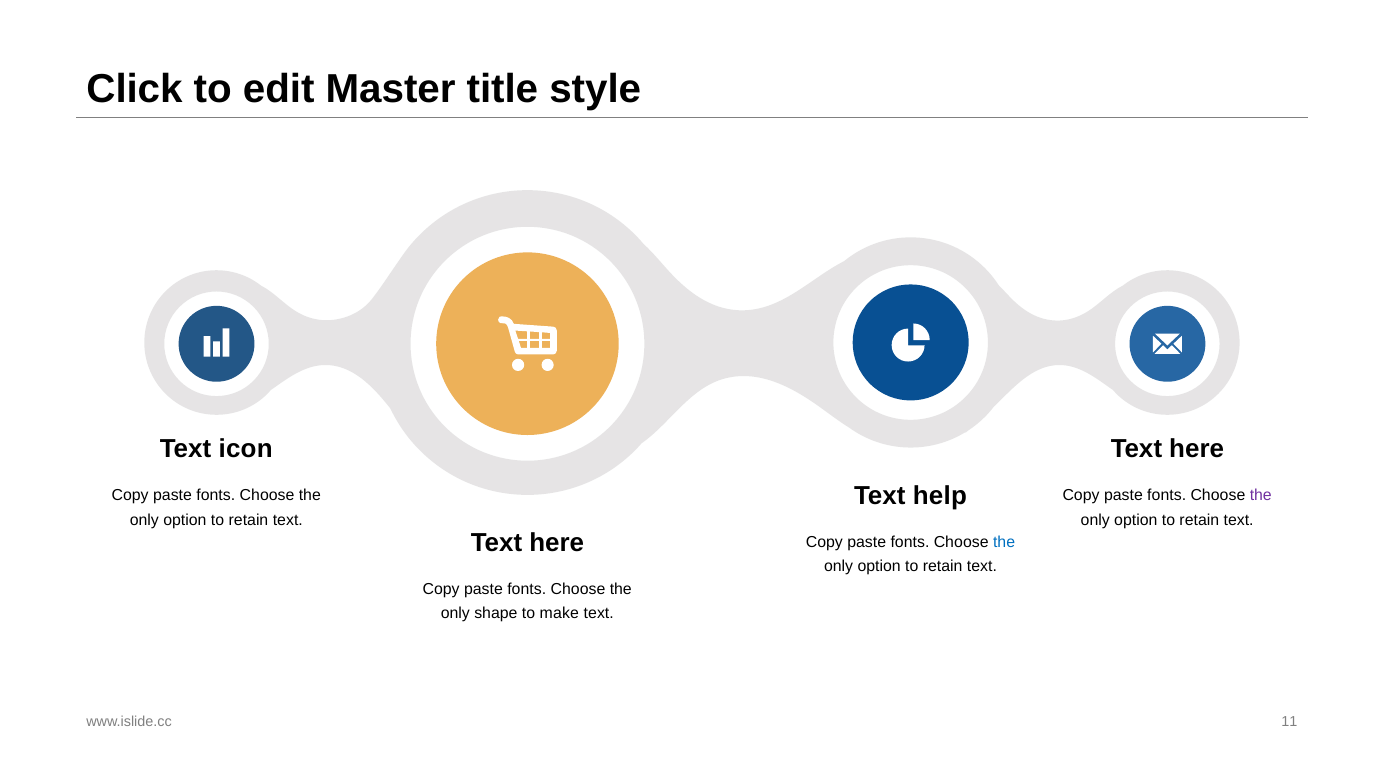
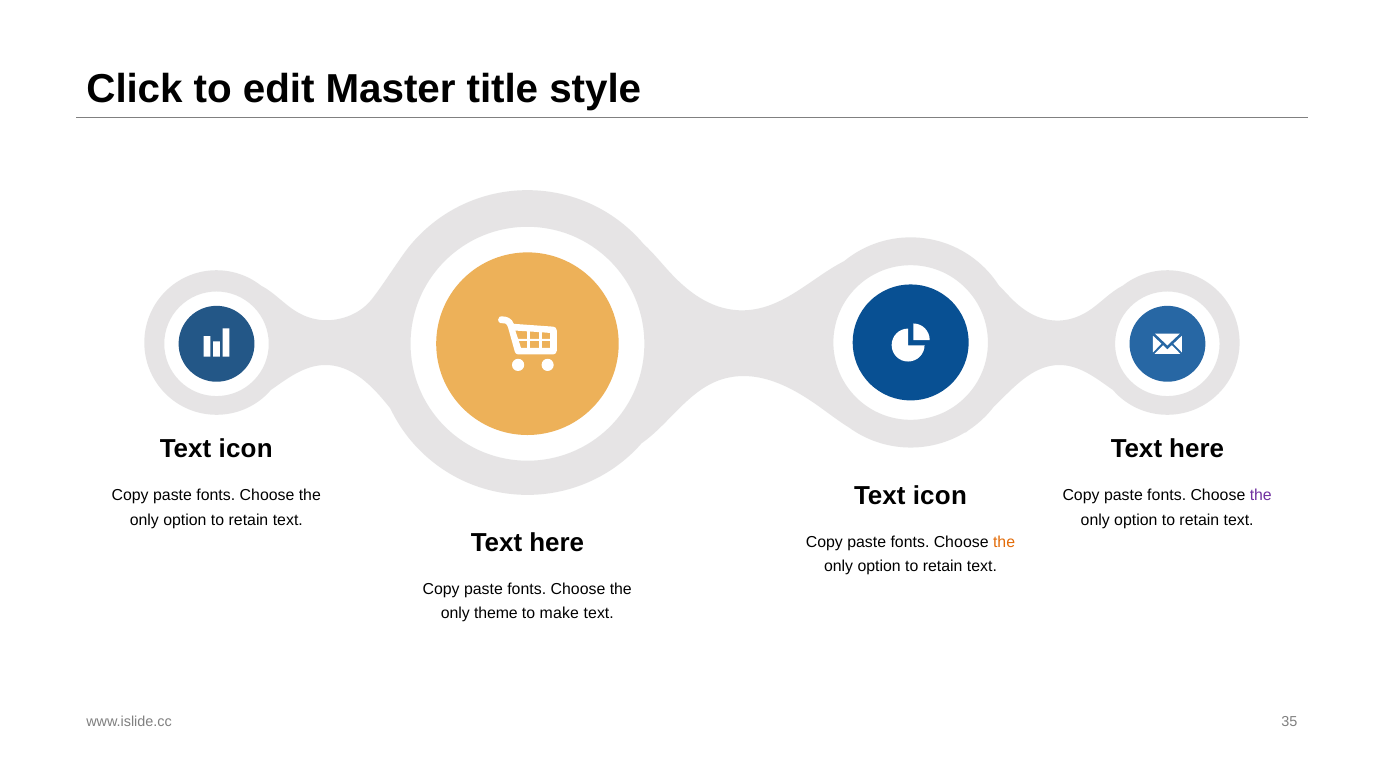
help at (940, 496): help -> icon
the at (1004, 542) colour: blue -> orange
shape: shape -> theme
11: 11 -> 35
